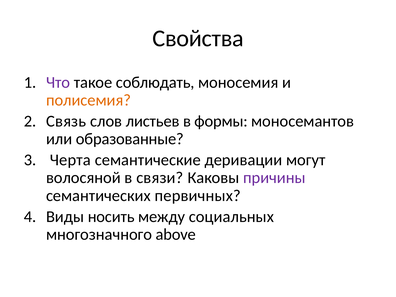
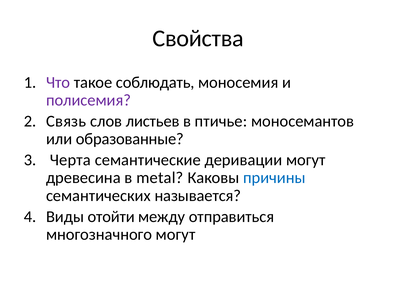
полисемия colour: orange -> purple
формы: формы -> птичье
волосяной: волосяной -> древесина
связи: связи -> metal
причины colour: purple -> blue
первичных: первичных -> называется
носить: носить -> отойти
социальных: социальных -> отправиться
многозначного above: above -> могут
